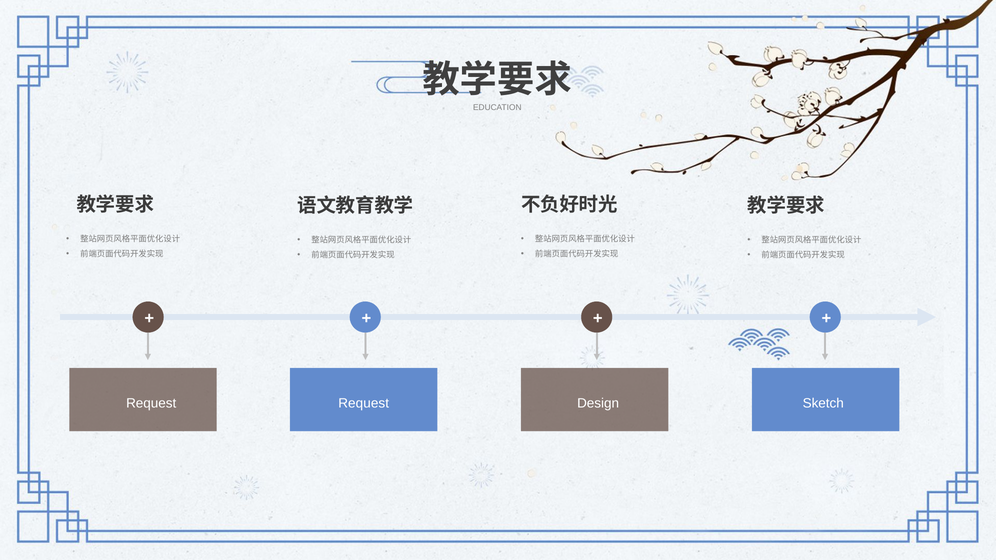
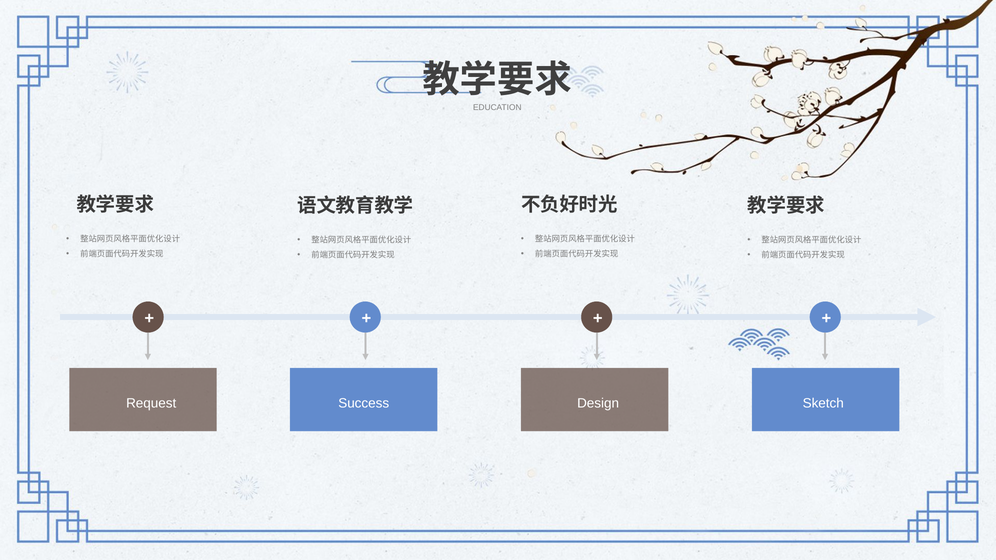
Request Request: Request -> Success
